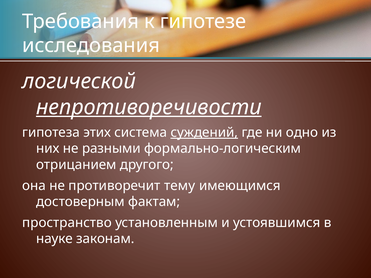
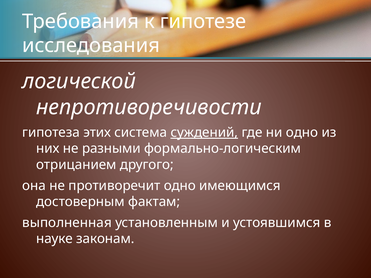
непротиворечивости underline: present -> none
противоречит тему: тему -> одно
пространство: пространство -> выполненная
